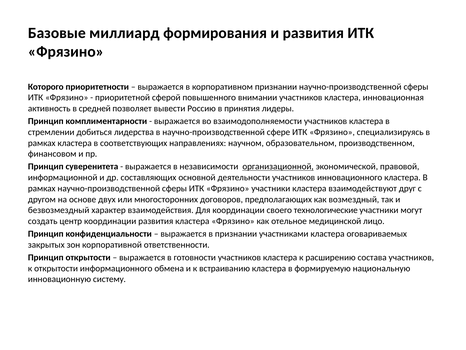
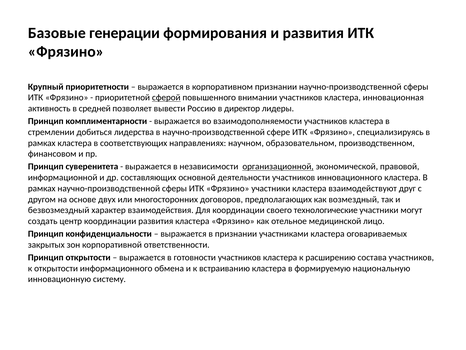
миллиард: миллиард -> генерации
Которого: Которого -> Крупный
сферой underline: none -> present
принятия: принятия -> директор
